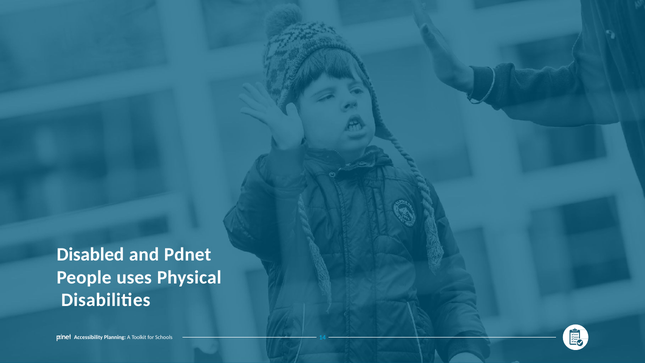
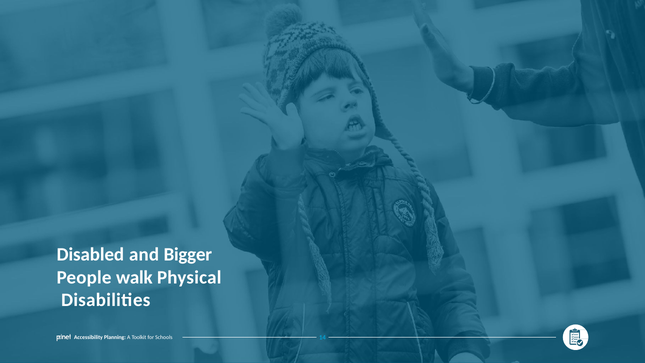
Pdnet: Pdnet -> Bigger
uses: uses -> walk
